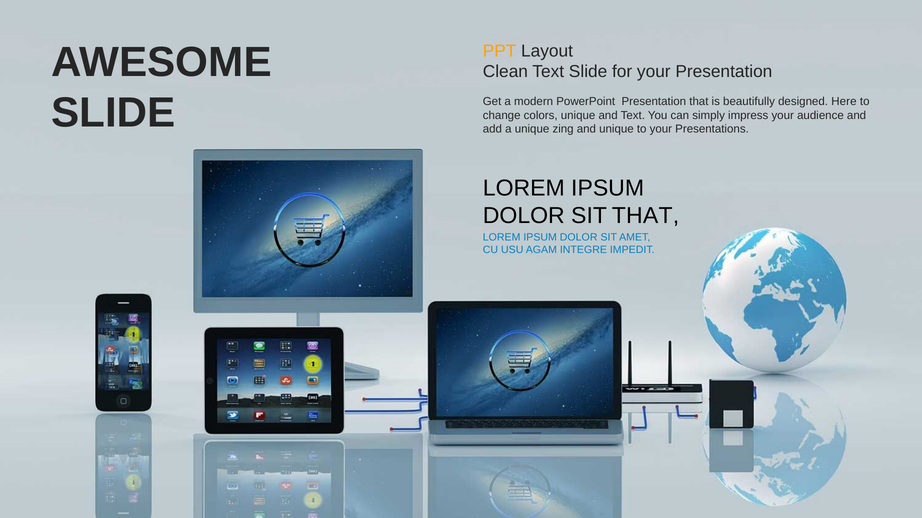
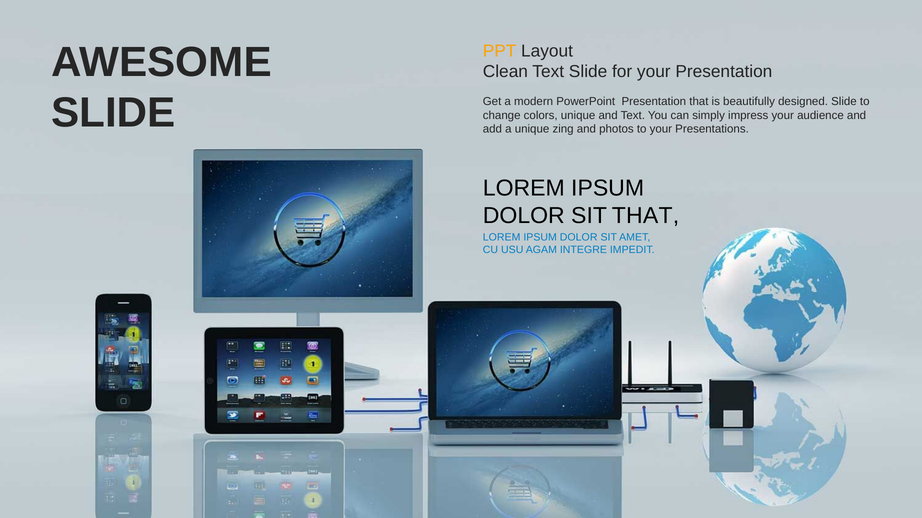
designed Here: Here -> Slide
and unique: unique -> photos
